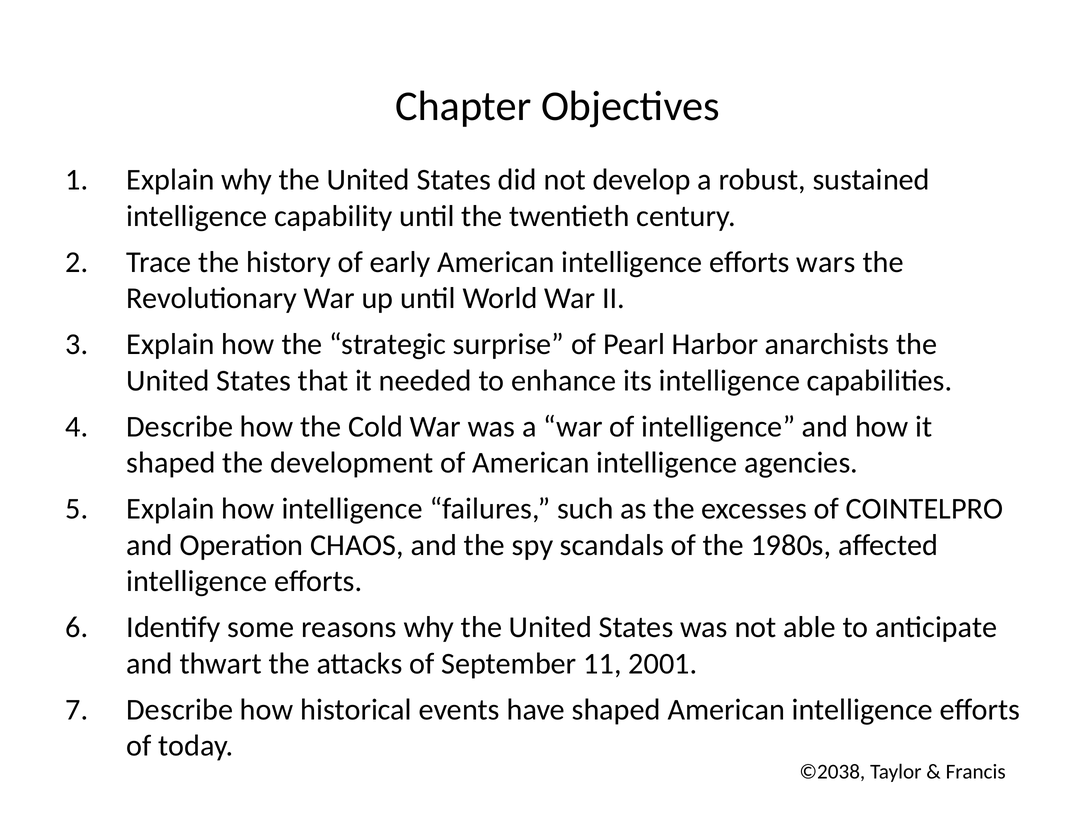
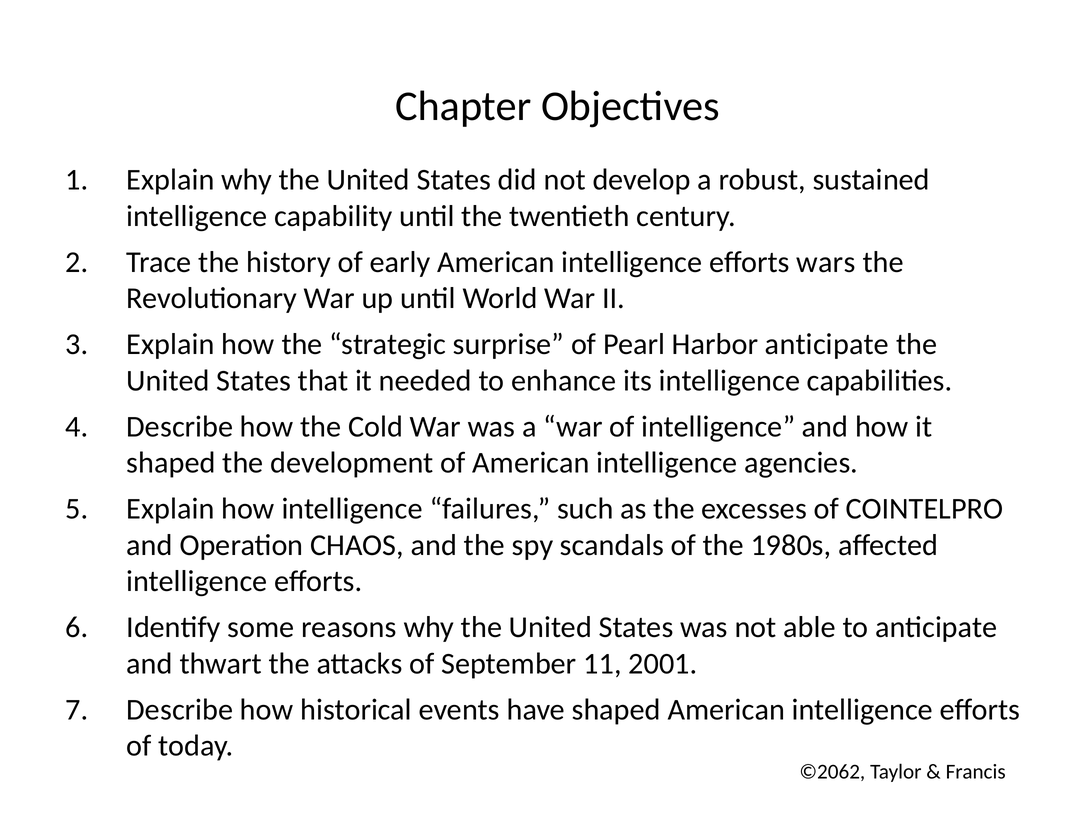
Harbor anarchists: anarchists -> anticipate
©2038: ©2038 -> ©2062
